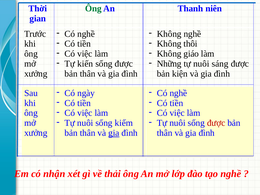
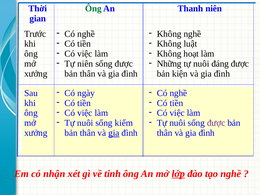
thôi: thôi -> luật
giáo: giáo -> hoạt
Tự kiến: kiến -> niên
sáng: sáng -> đáng
được at (216, 123) colour: red -> purple
thải: thải -> tinh
lớp underline: none -> present
